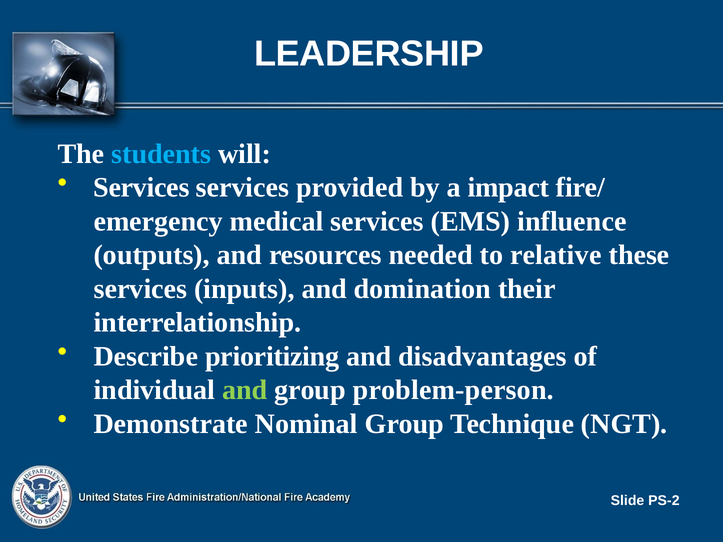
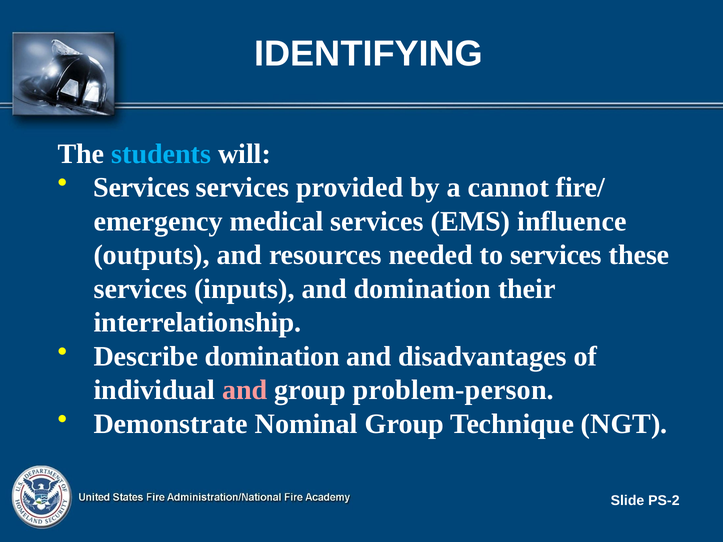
LEADERSHIP: LEADERSHIP -> IDENTIFYING
impact: impact -> cannot
to relative: relative -> services
Describe prioritizing: prioritizing -> domination
and at (245, 390) colour: light green -> pink
